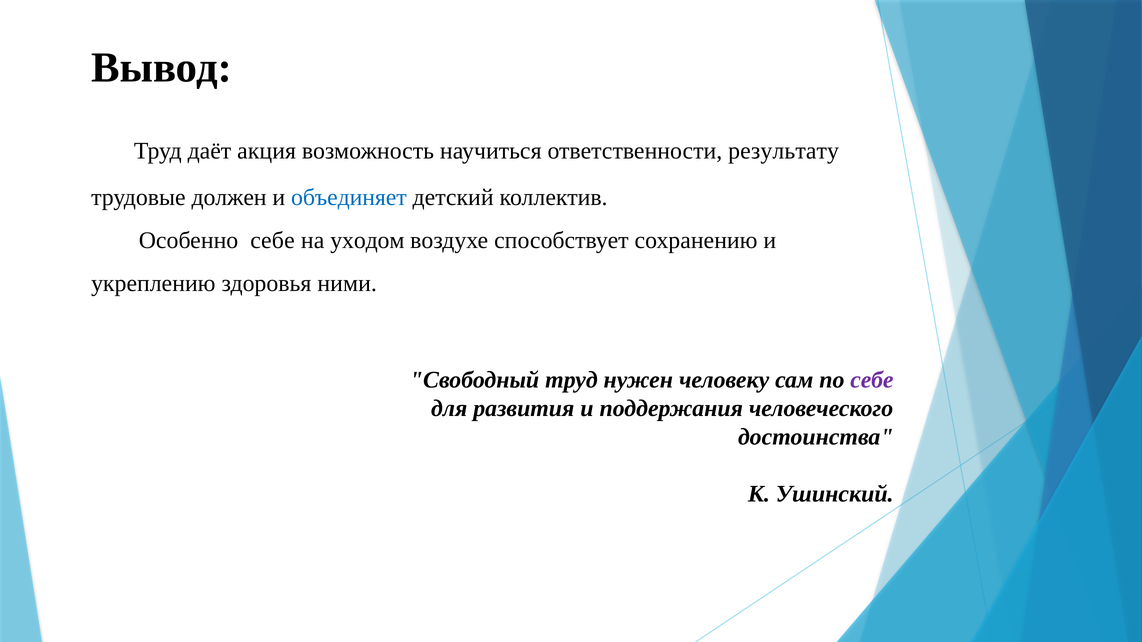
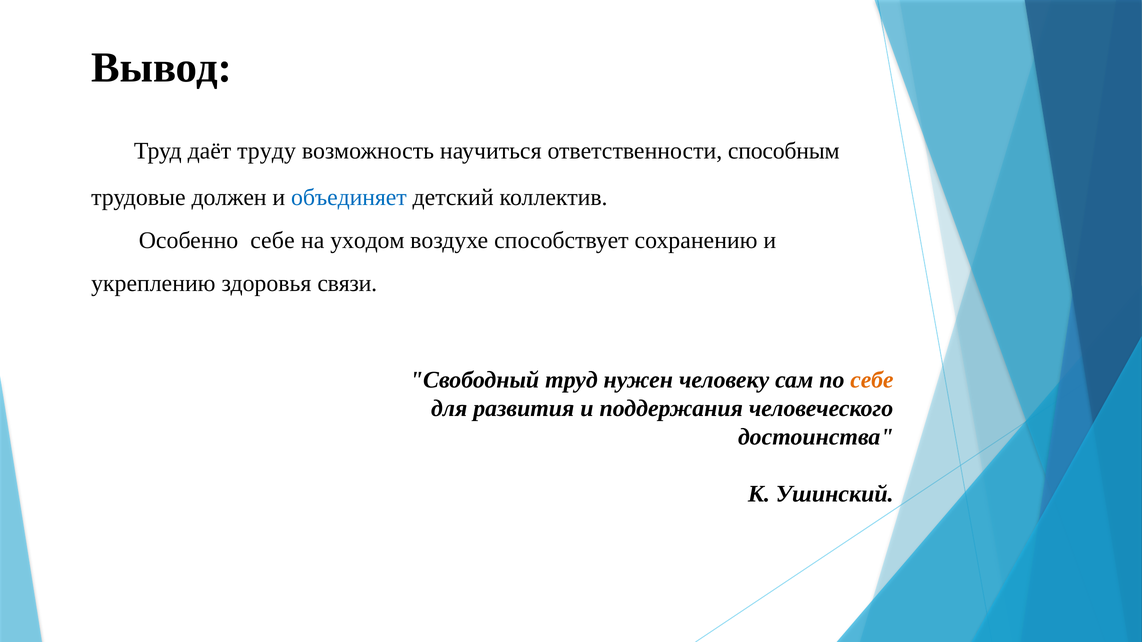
акция: акция -> труду
результату: результату -> способным
ними: ними -> связи
себе at (872, 380) colour: purple -> orange
